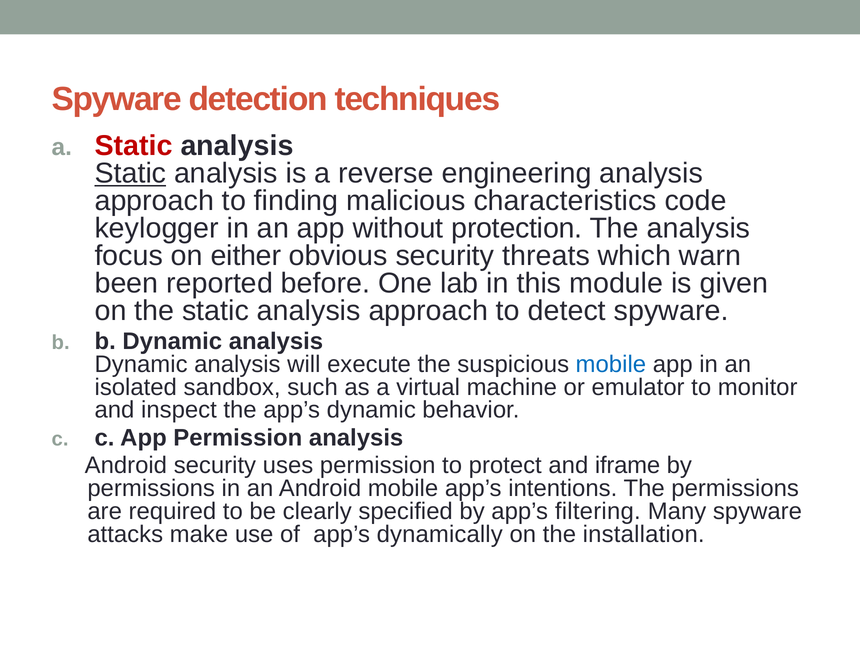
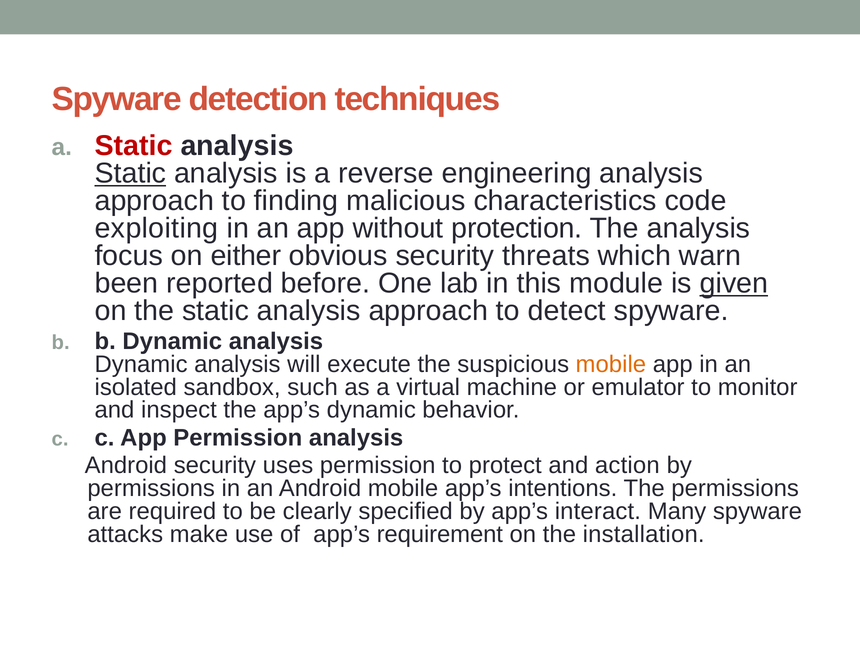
keylogger: keylogger -> exploiting
given underline: none -> present
mobile at (611, 364) colour: blue -> orange
iframe: iframe -> action
filtering: filtering -> interact
dynamically: dynamically -> requirement
